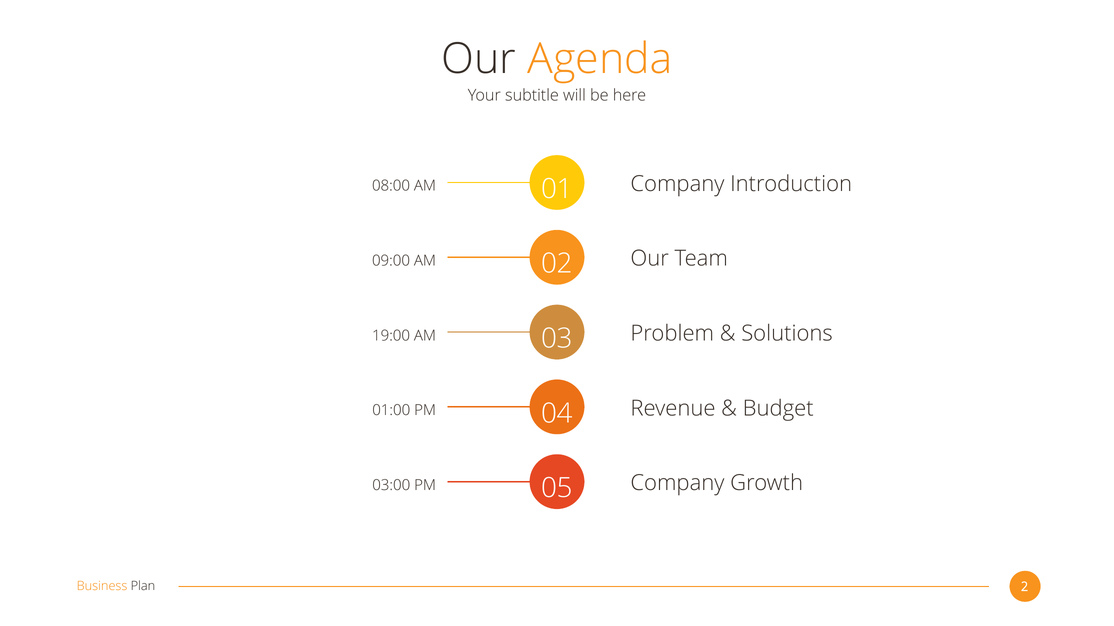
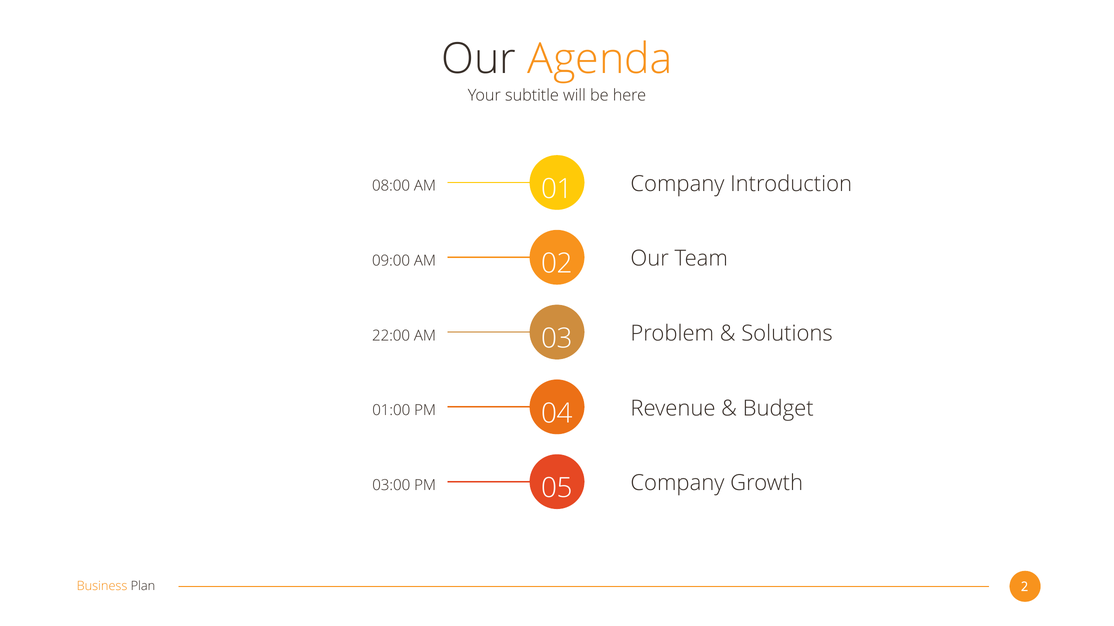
19:00: 19:00 -> 22:00
